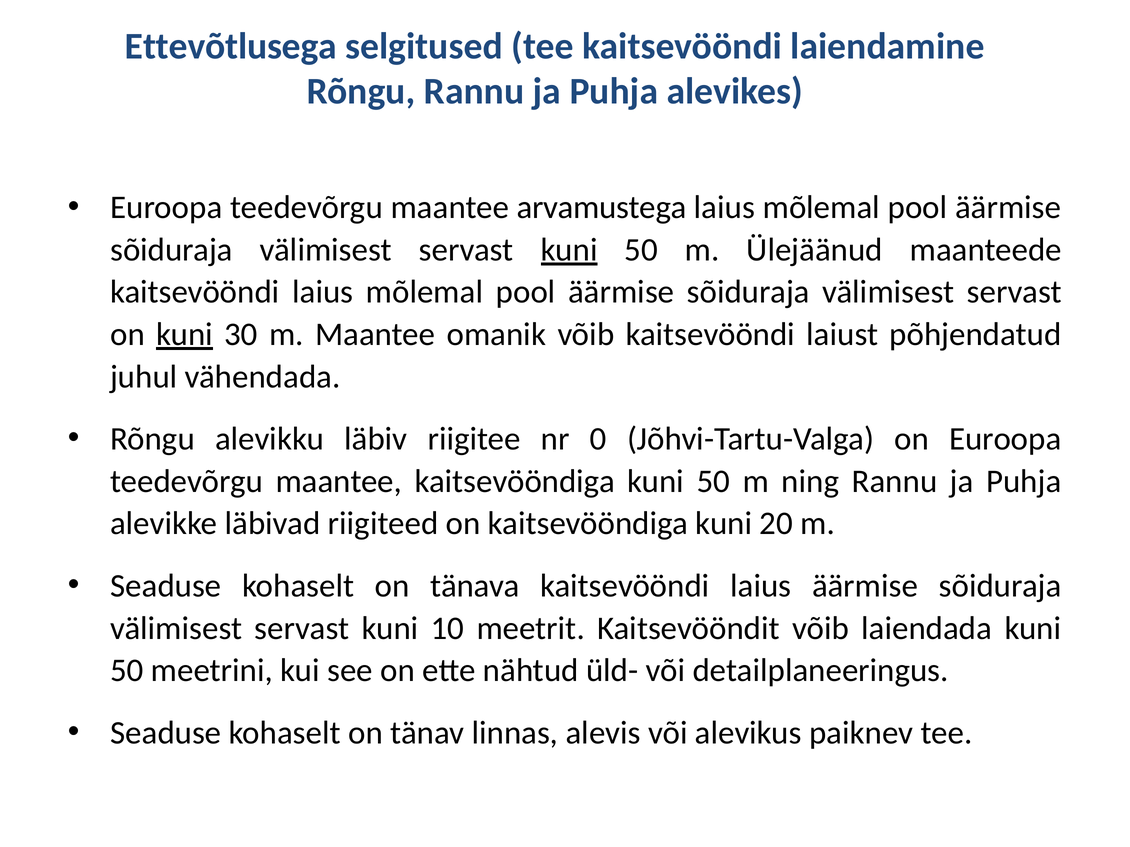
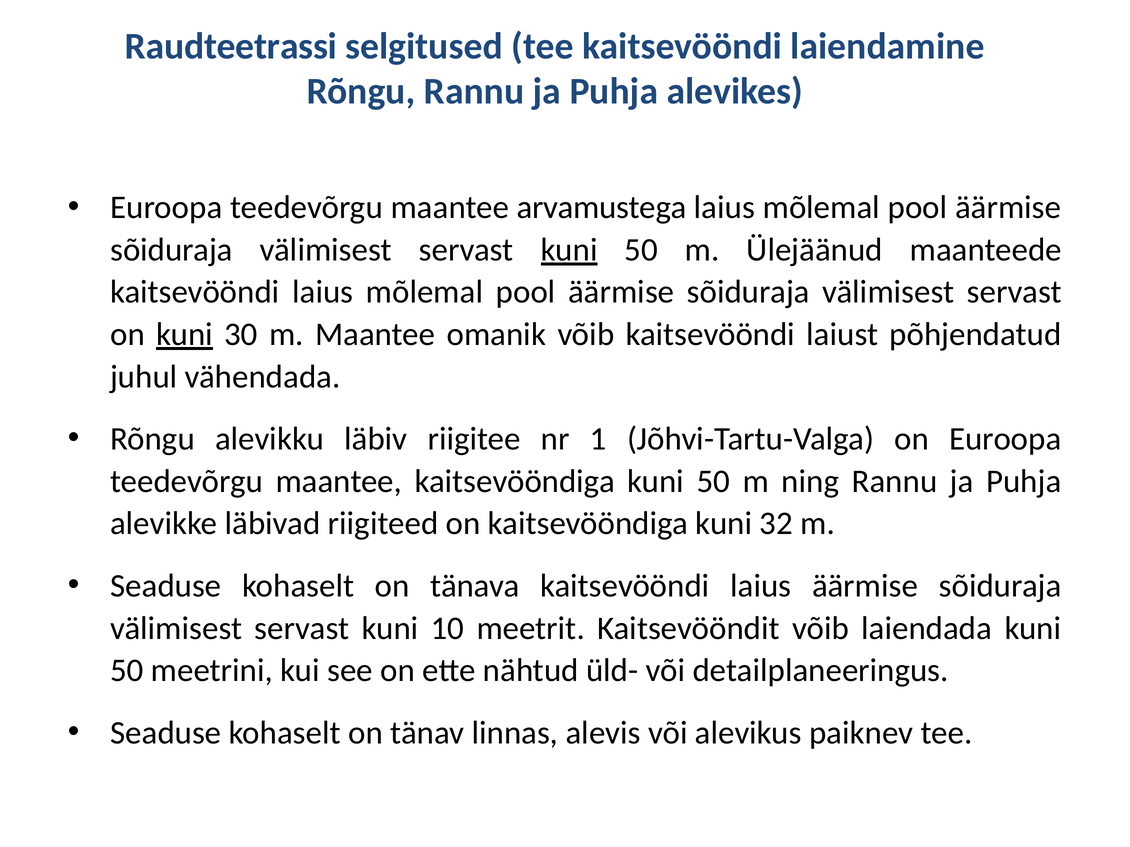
Ettevõtlusega: Ettevõtlusega -> Raudteetrassi
0: 0 -> 1
20: 20 -> 32
